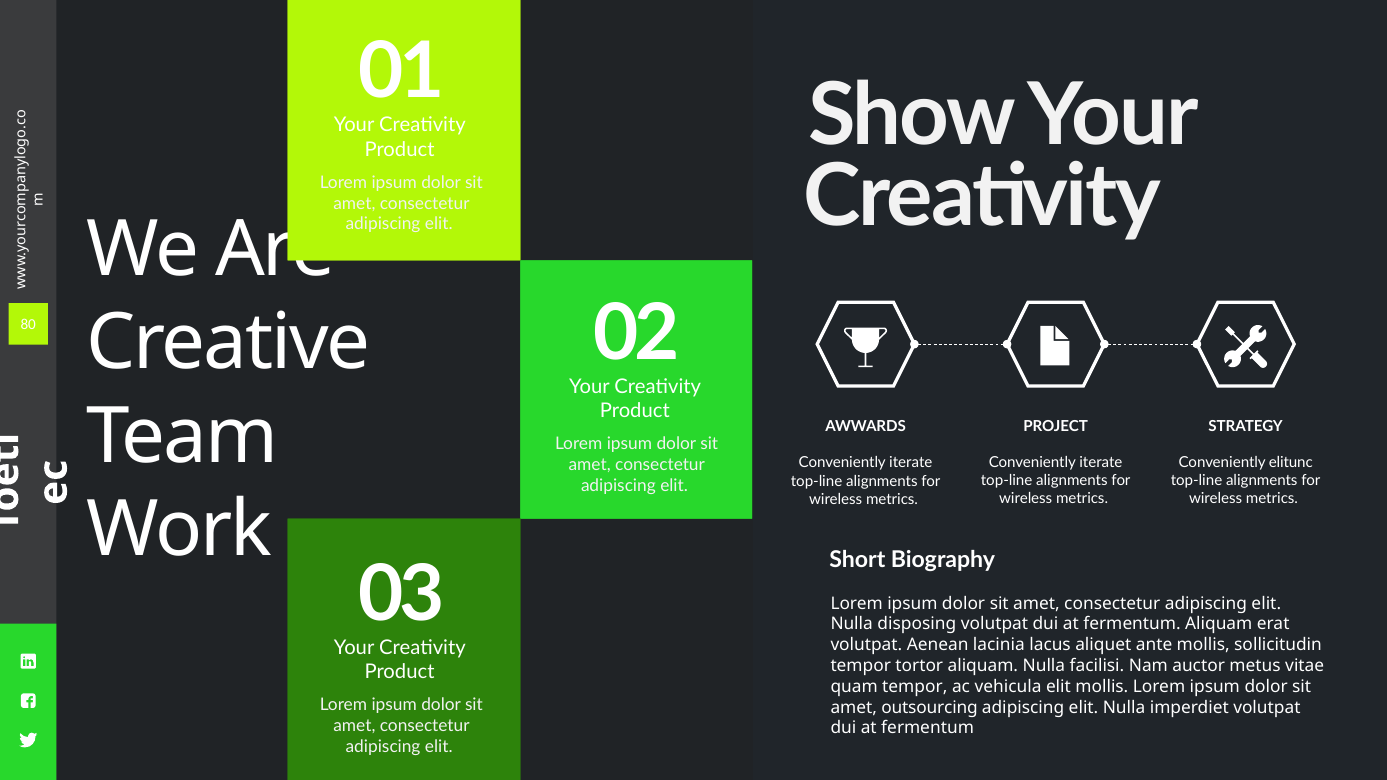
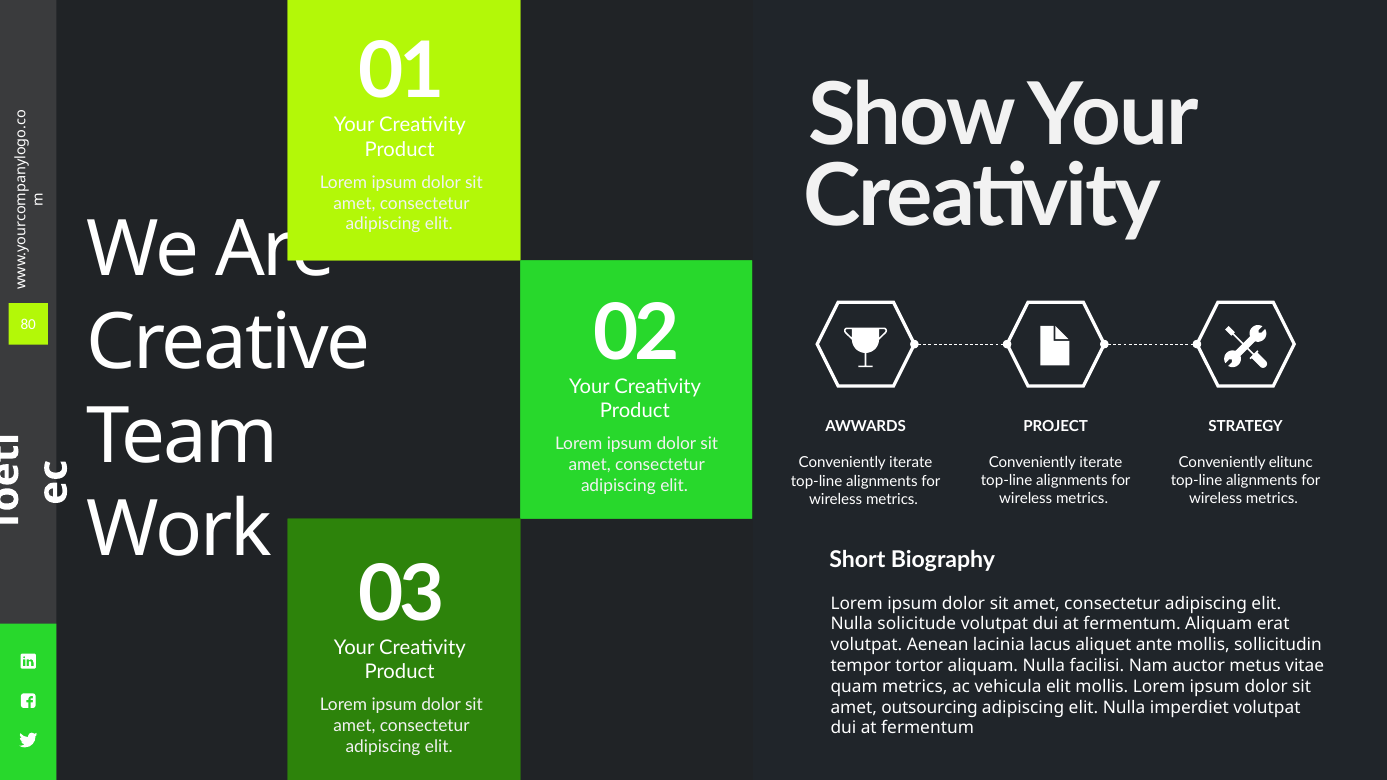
disposing: disposing -> solicitude
quam tempor: tempor -> metrics
